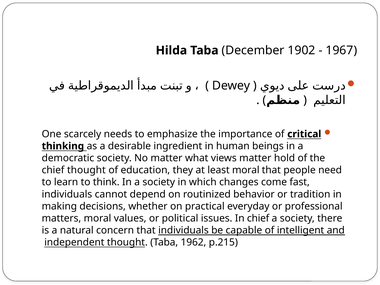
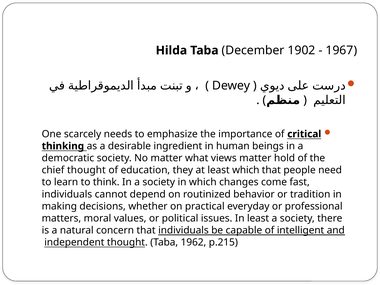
least moral: moral -> which
In chief: chief -> least
